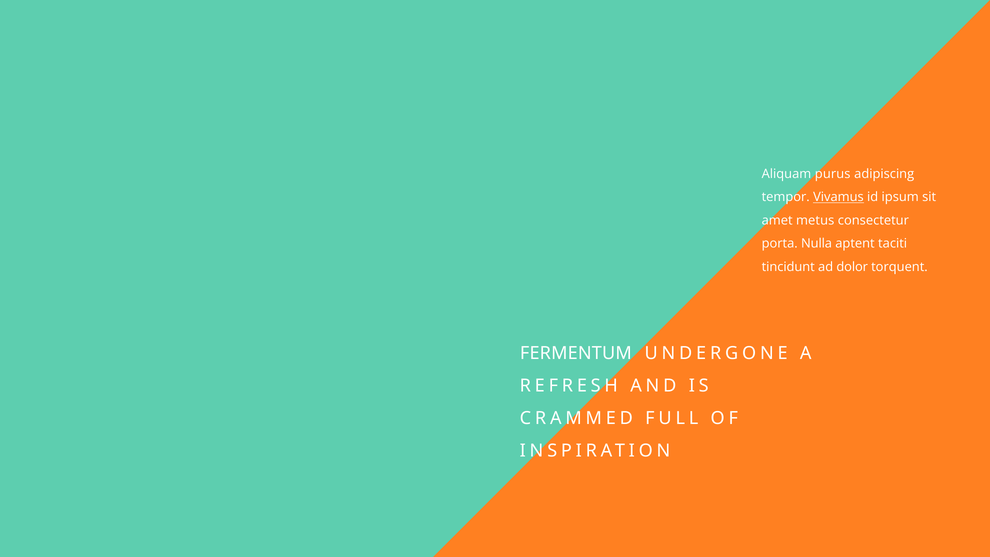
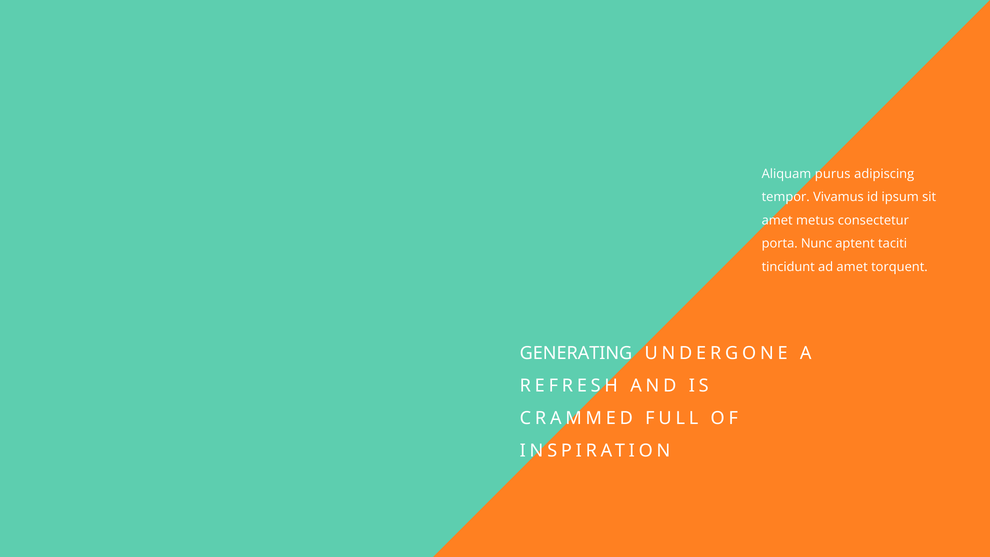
Vivamus underline: present -> none
Nulla: Nulla -> Nunc
ad dolor: dolor -> amet
FERMENTUM: FERMENTUM -> GENERATING
